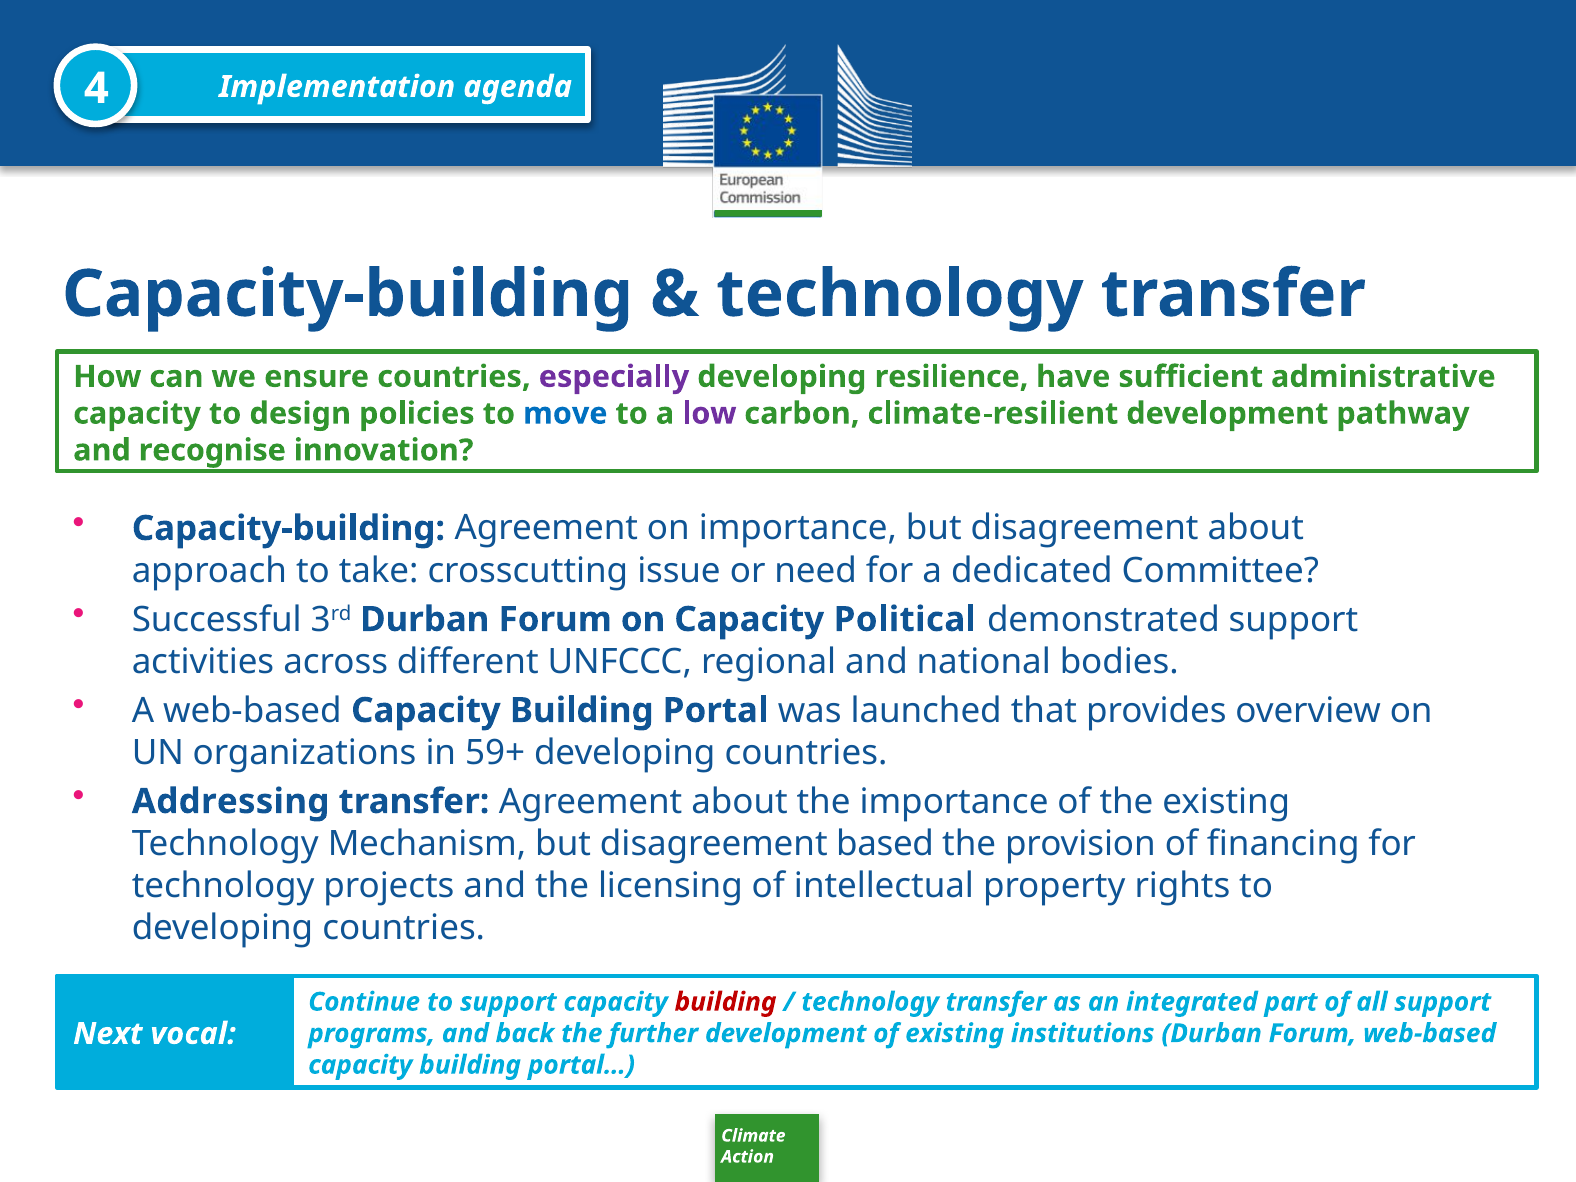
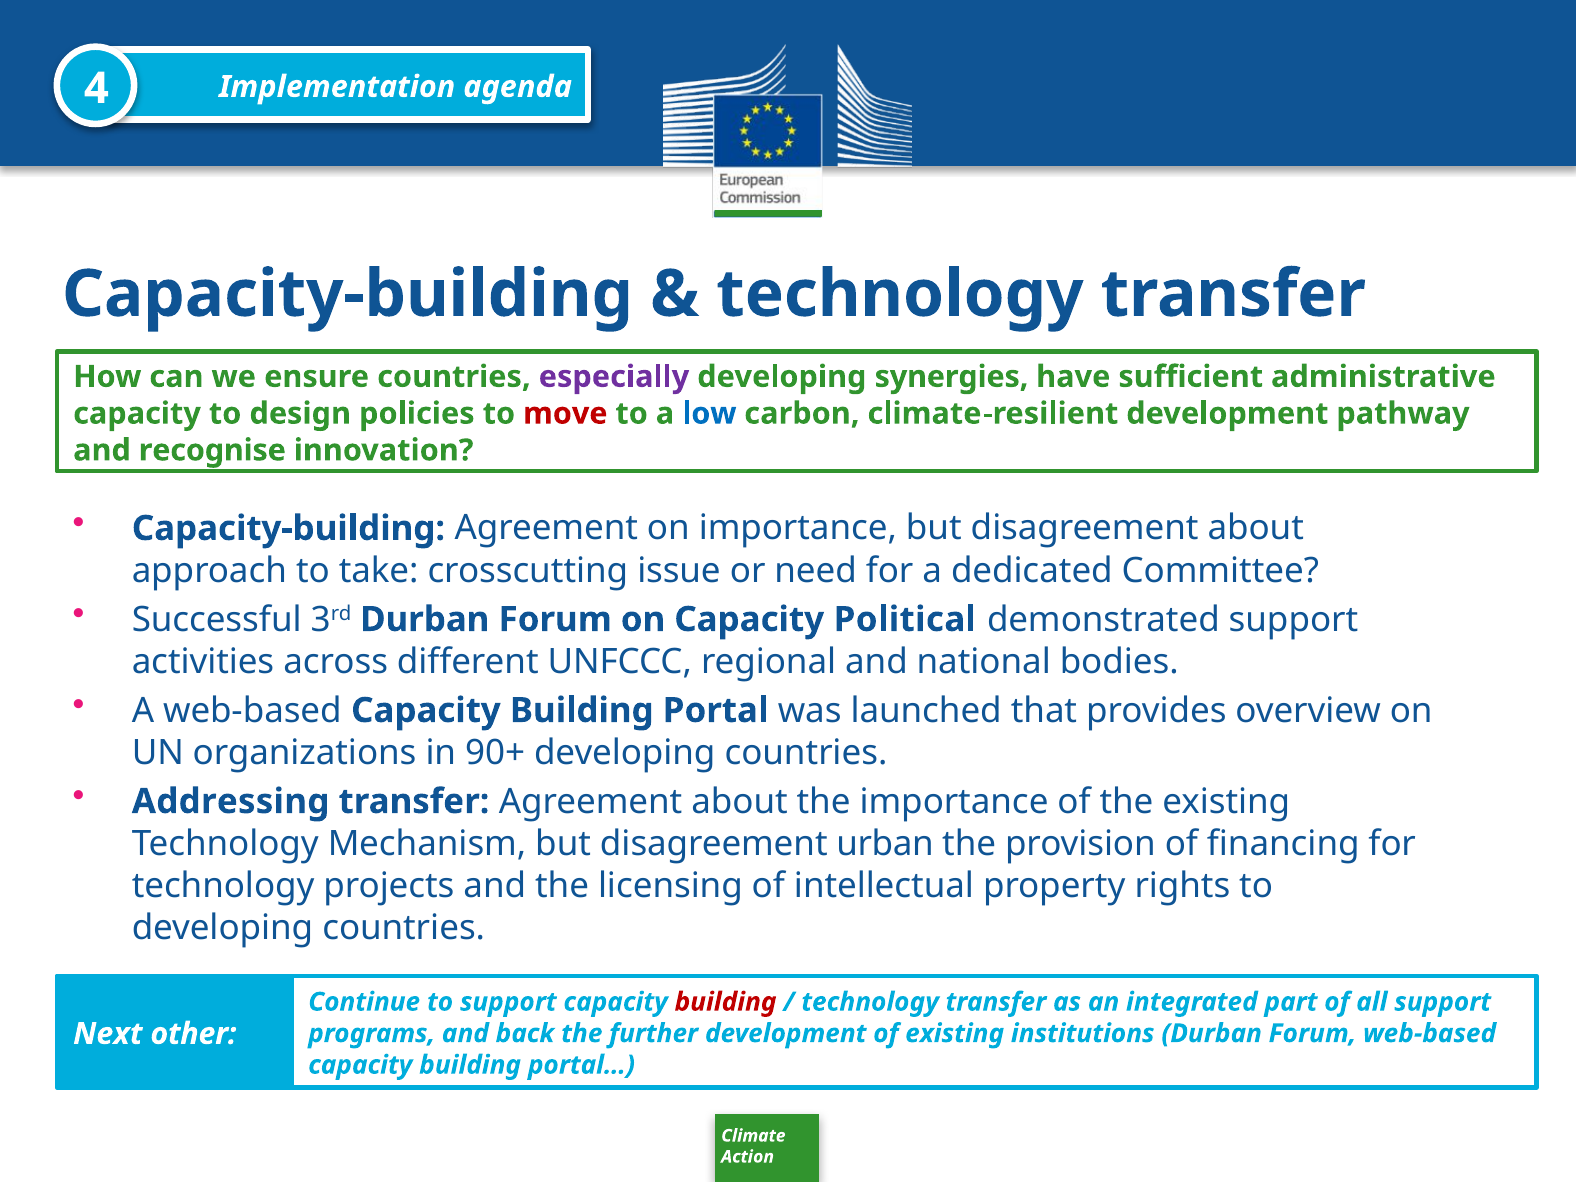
resilience: resilience -> synergies
move colour: blue -> red
low colour: purple -> blue
59+: 59+ -> 90+
based: based -> urban
vocal: vocal -> other
